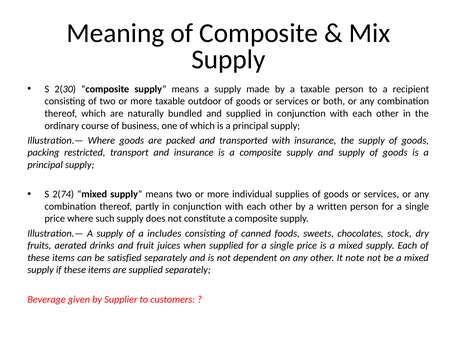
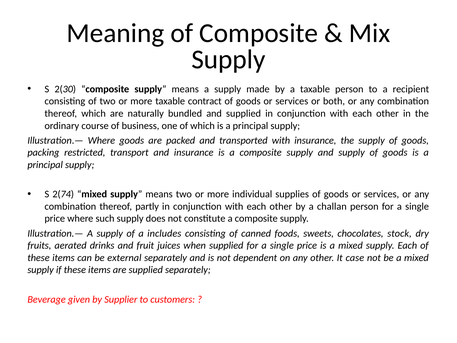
outdoor: outdoor -> contract
written: written -> challan
satisfied: satisfied -> external
note: note -> case
